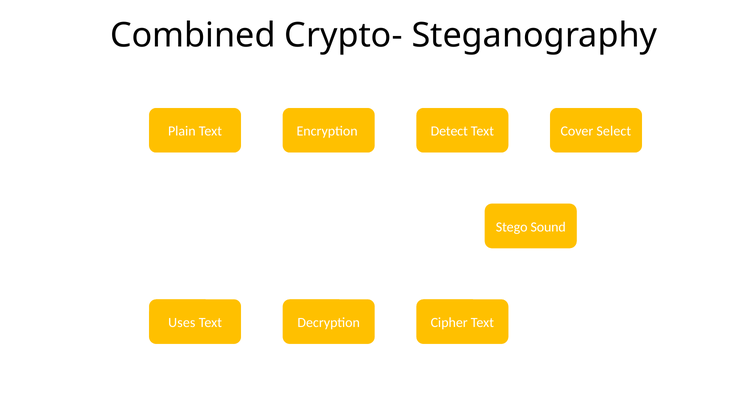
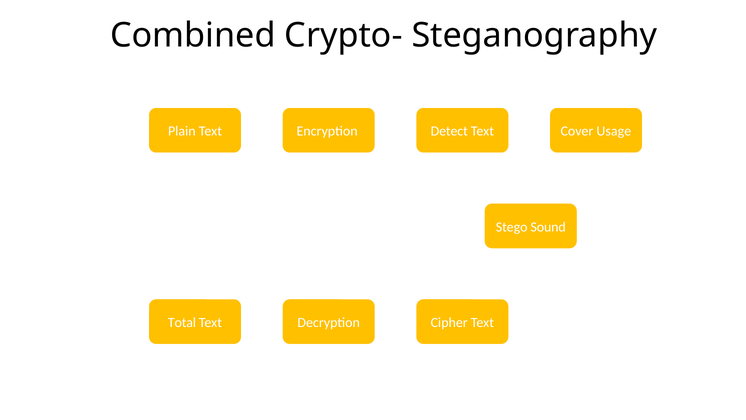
Select: Select -> Usage
Uses: Uses -> Total
